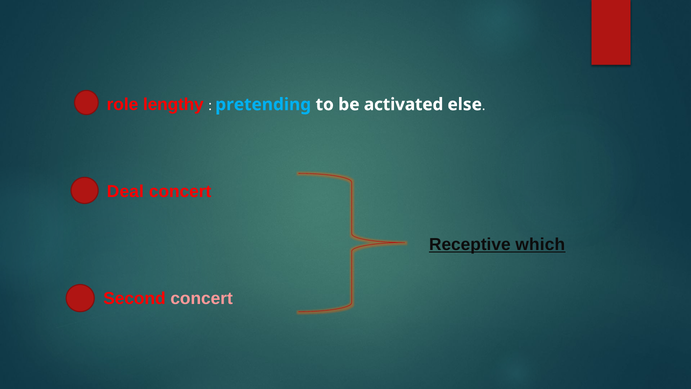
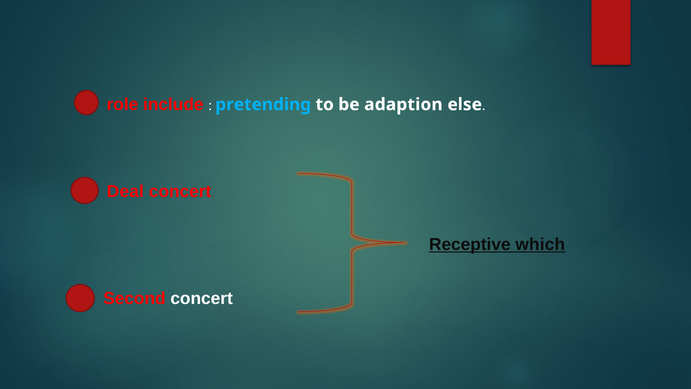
lengthy: lengthy -> include
activated: activated -> adaption
concert at (202, 298) colour: pink -> white
